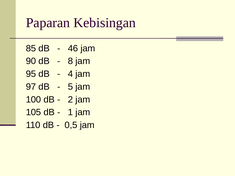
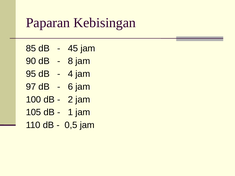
46: 46 -> 45
5: 5 -> 6
